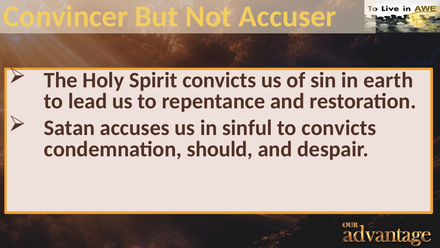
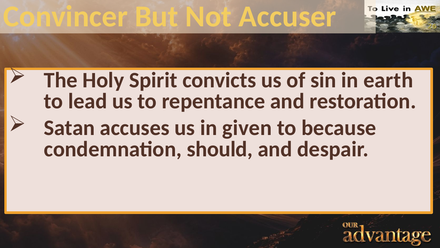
sinful: sinful -> given
to convicts: convicts -> because
